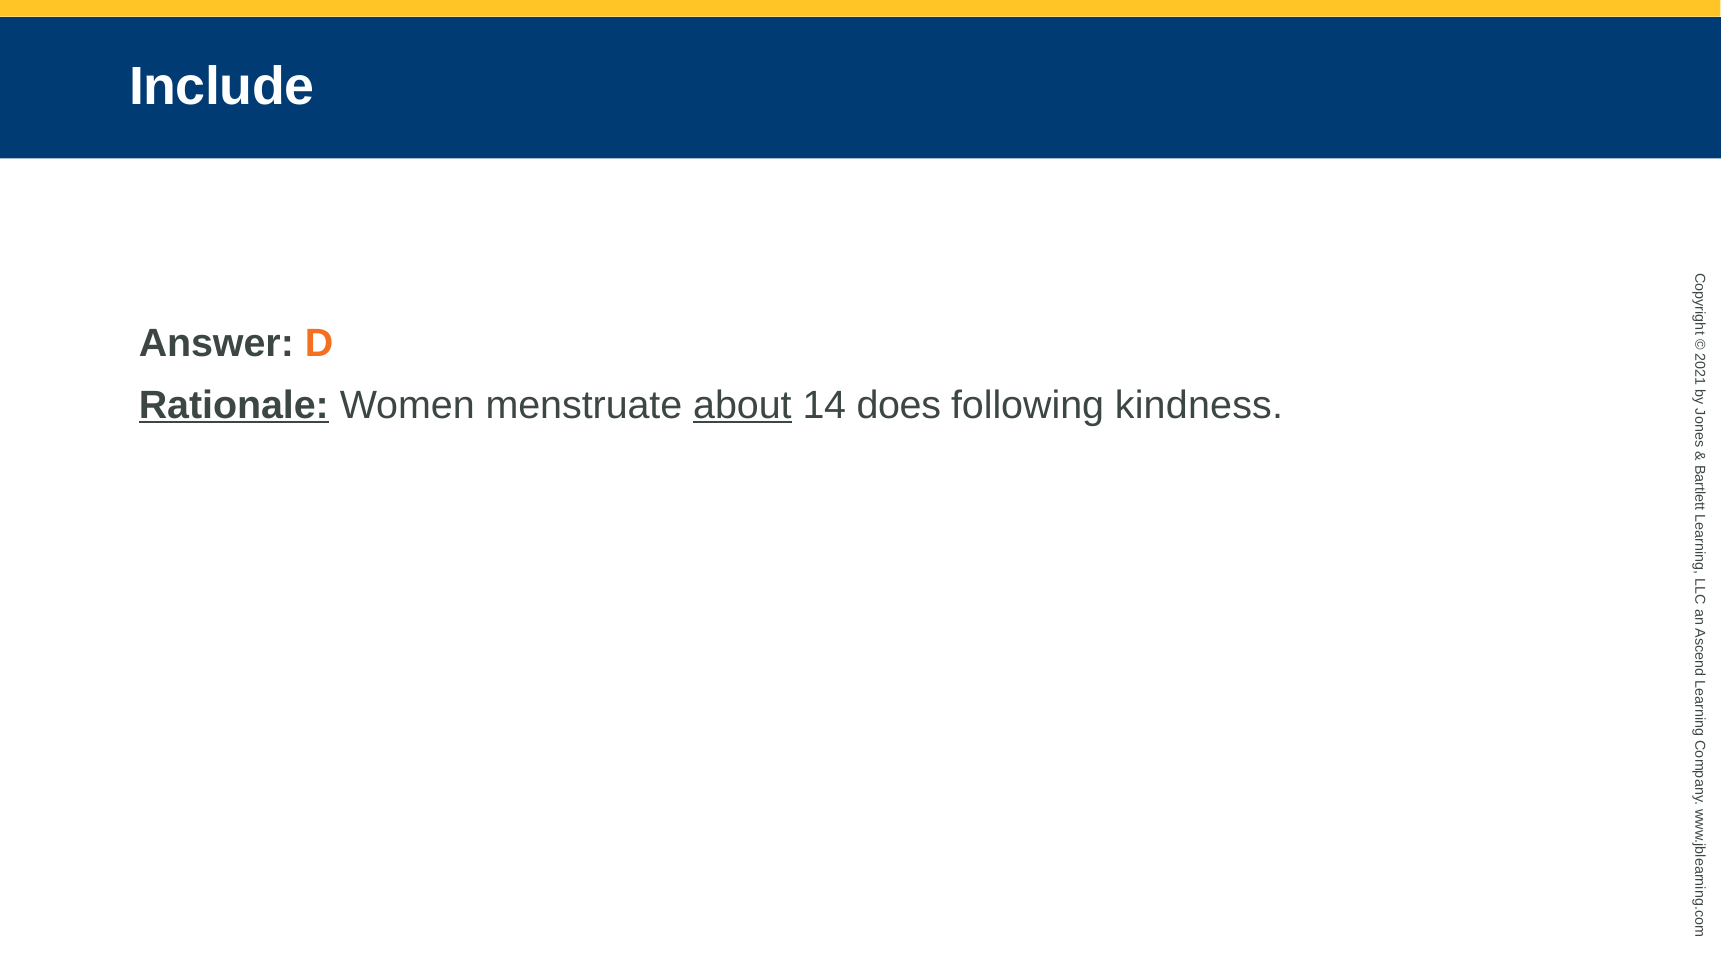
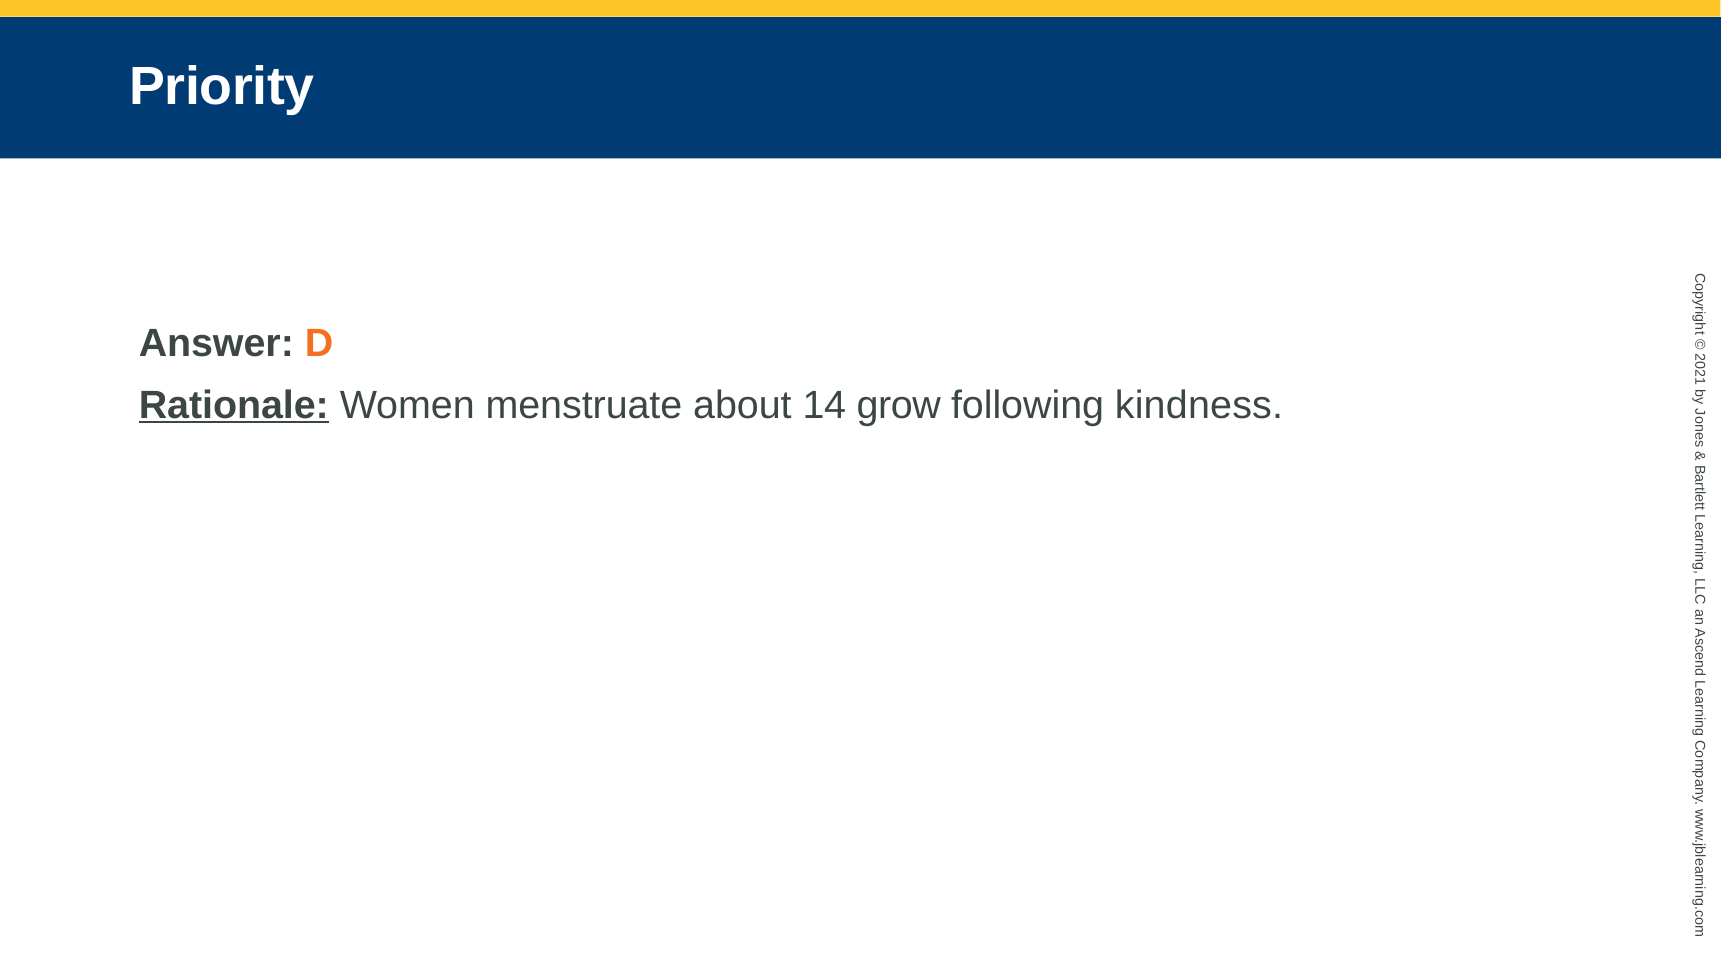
Include: Include -> Priority
about underline: present -> none
does: does -> grow
